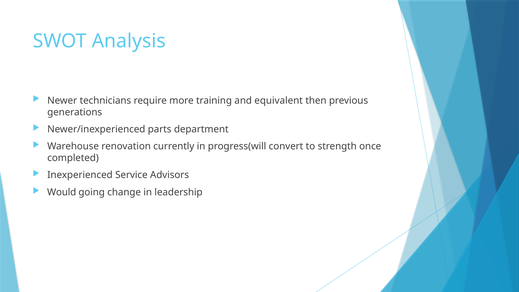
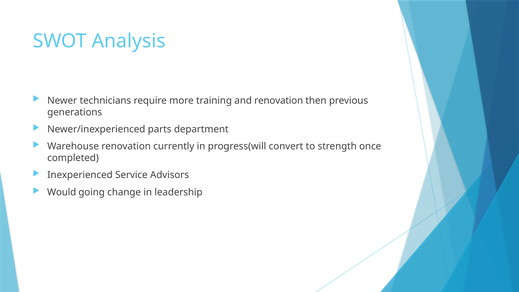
and equivalent: equivalent -> renovation
